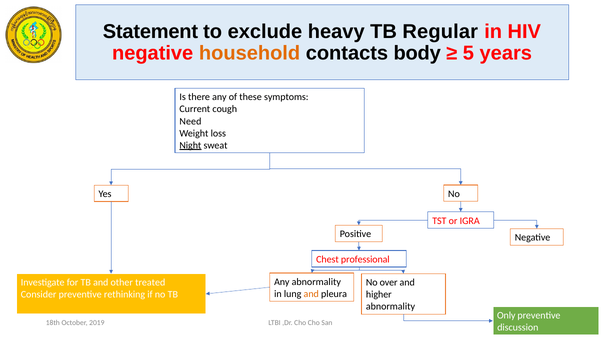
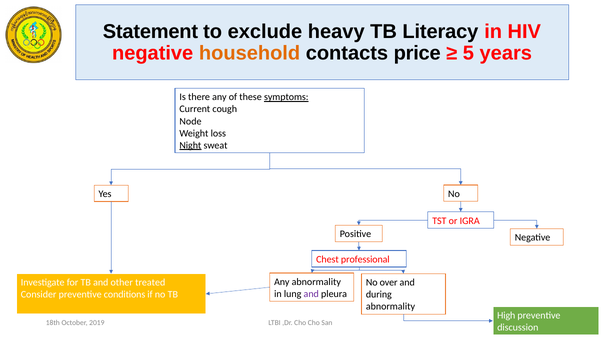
Regular: Regular -> Literacy
body: body -> price
symptoms underline: none -> present
Need: Need -> Node
and at (311, 294) colour: orange -> purple
rethinking: rethinking -> conditions
higher: higher -> during
Only: Only -> High
